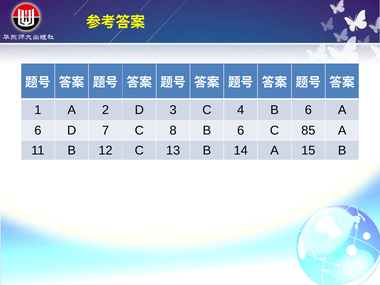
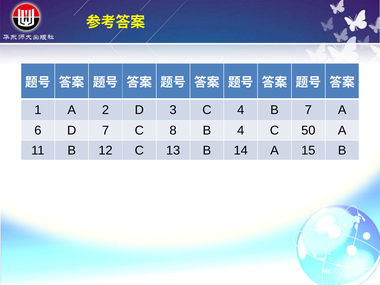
4 B 6: 6 -> 7
8 B 6: 6 -> 4
85: 85 -> 50
